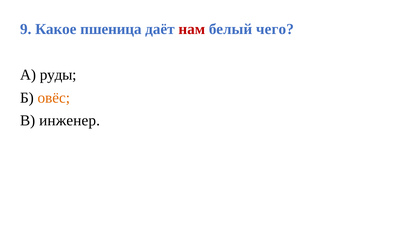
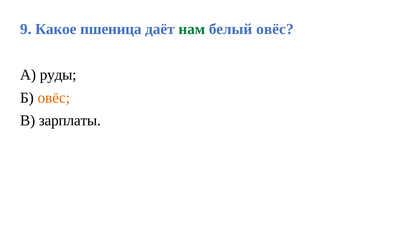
нам colour: red -> green
белый чего: чего -> овёс
инженер: инженер -> зарплаты
